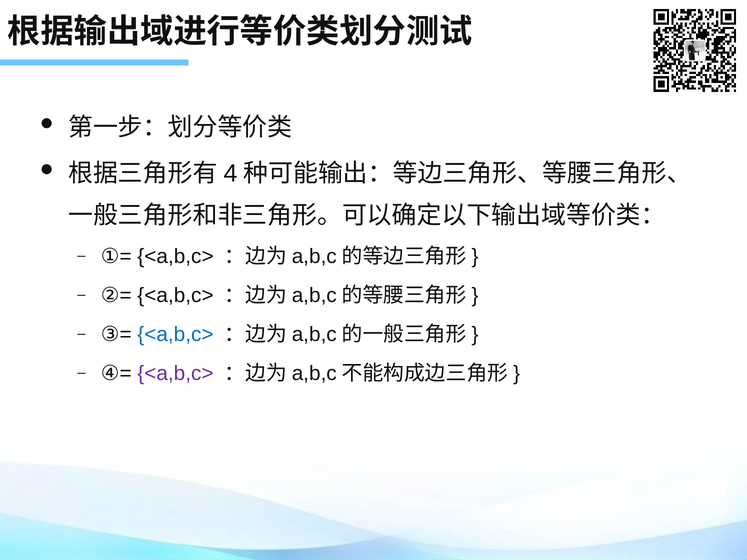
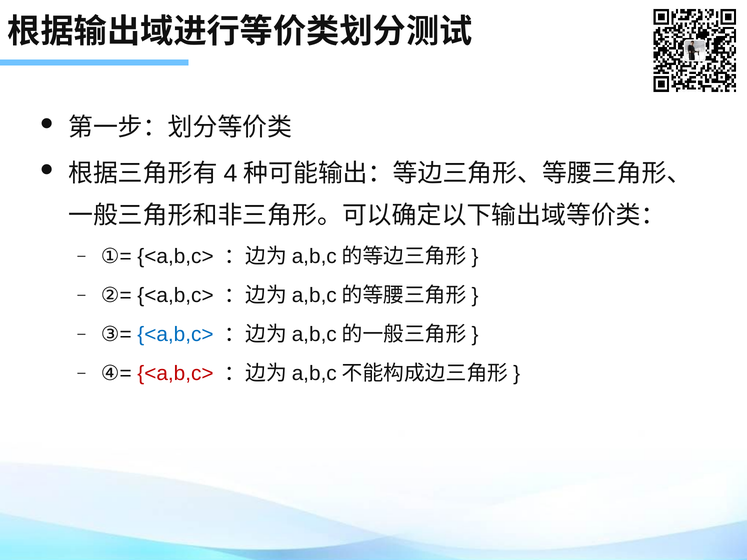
<a,b,c> at (175, 374) colour: purple -> red
